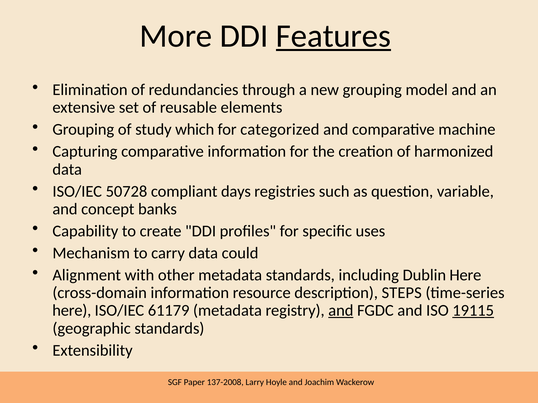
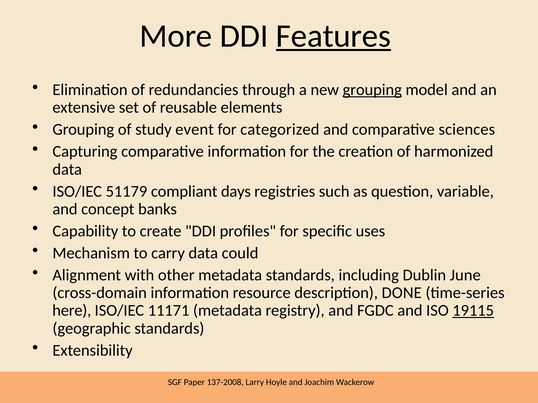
grouping at (372, 90) underline: none -> present
which: which -> event
machine: machine -> sciences
50728: 50728 -> 51179
Dublin Here: Here -> June
STEPS: STEPS -> DONE
61179: 61179 -> 11171
and at (341, 311) underline: present -> none
